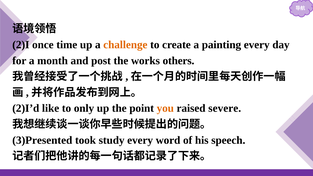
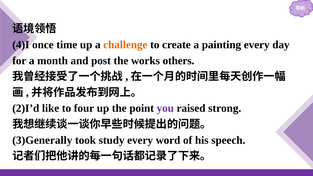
2)I: 2)I -> 4)I
only: only -> four
you colour: orange -> purple
severe: severe -> strong
3)Presented: 3)Presented -> 3)Generally
